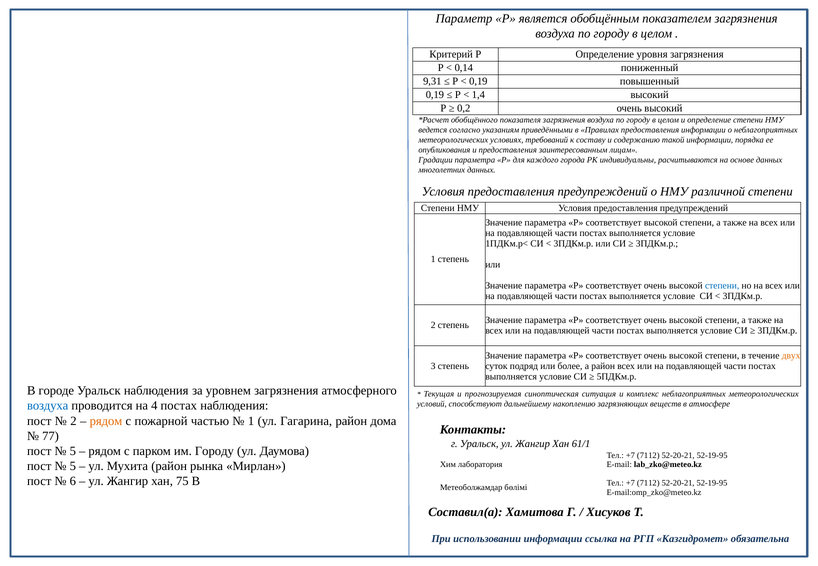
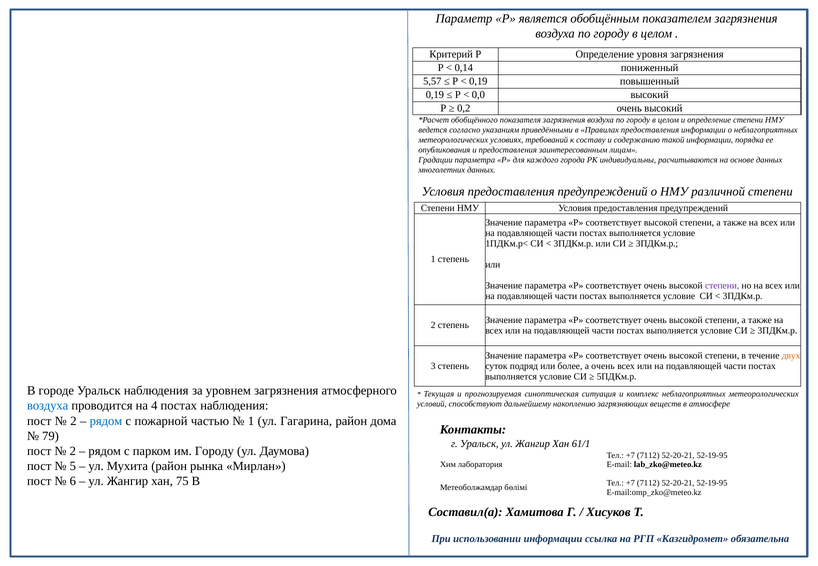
9,31: 9,31 -> 5,57
1,4: 1,4 -> 0,0
степени at (722, 286) colour: blue -> purple
а район: район -> очень
рядом at (106, 421) colour: orange -> blue
77: 77 -> 79
5 at (73, 451): 5 -> 2
